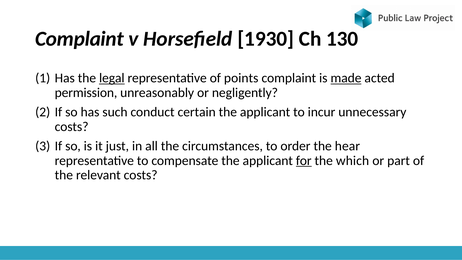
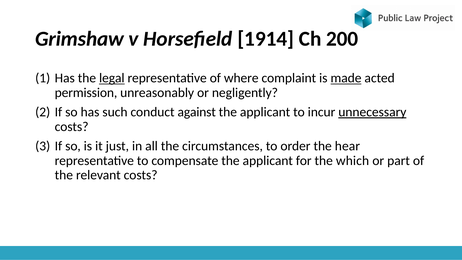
Complaint at (80, 39): Complaint -> Grimshaw
1930: 1930 -> 1914
130: 130 -> 200
points: points -> where
certain: certain -> against
unnecessary underline: none -> present
for underline: present -> none
